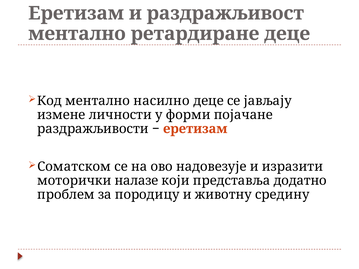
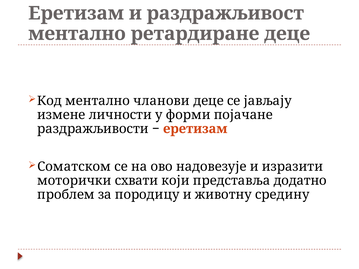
насилно: насилно -> чланови
налазе: налазе -> схвати
